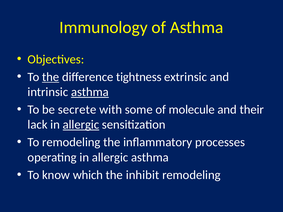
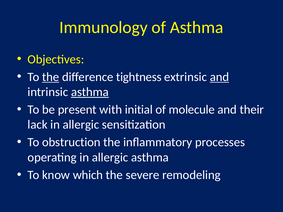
and at (219, 77) underline: none -> present
secrete: secrete -> present
some: some -> initial
allergic at (81, 125) underline: present -> none
To remodeling: remodeling -> obstruction
inhibit: inhibit -> severe
